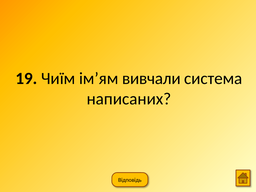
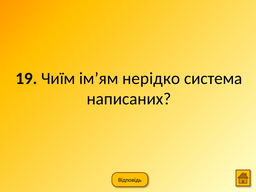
вивчали: вивчали -> нерідко
